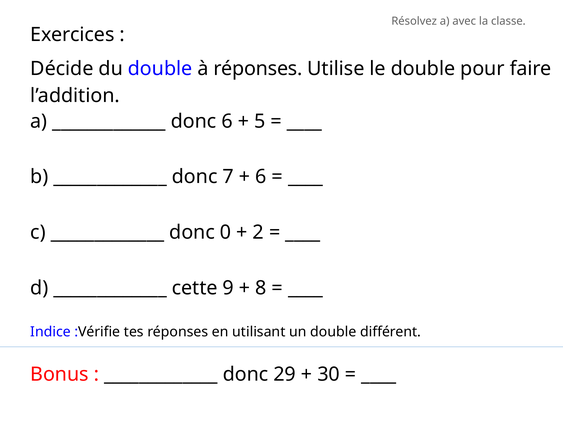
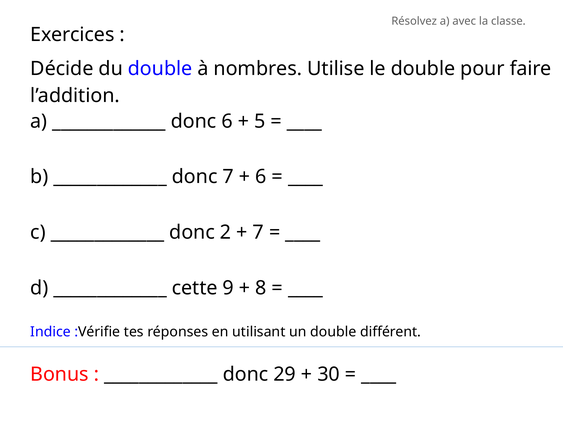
à réponses: réponses -> nombres
0: 0 -> 2
2 at (258, 232): 2 -> 7
